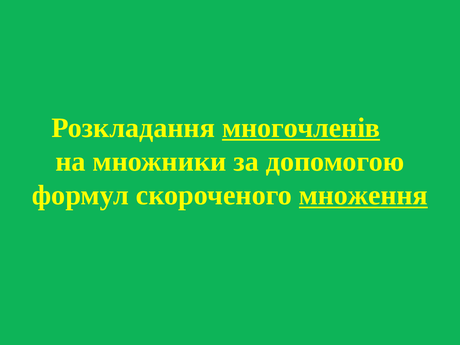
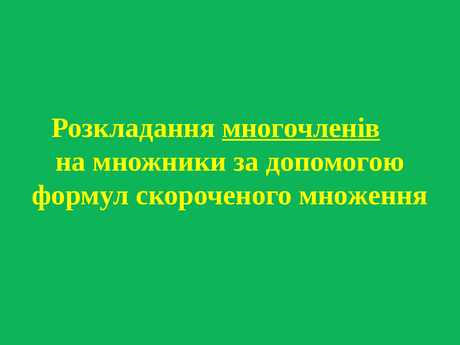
множення underline: present -> none
